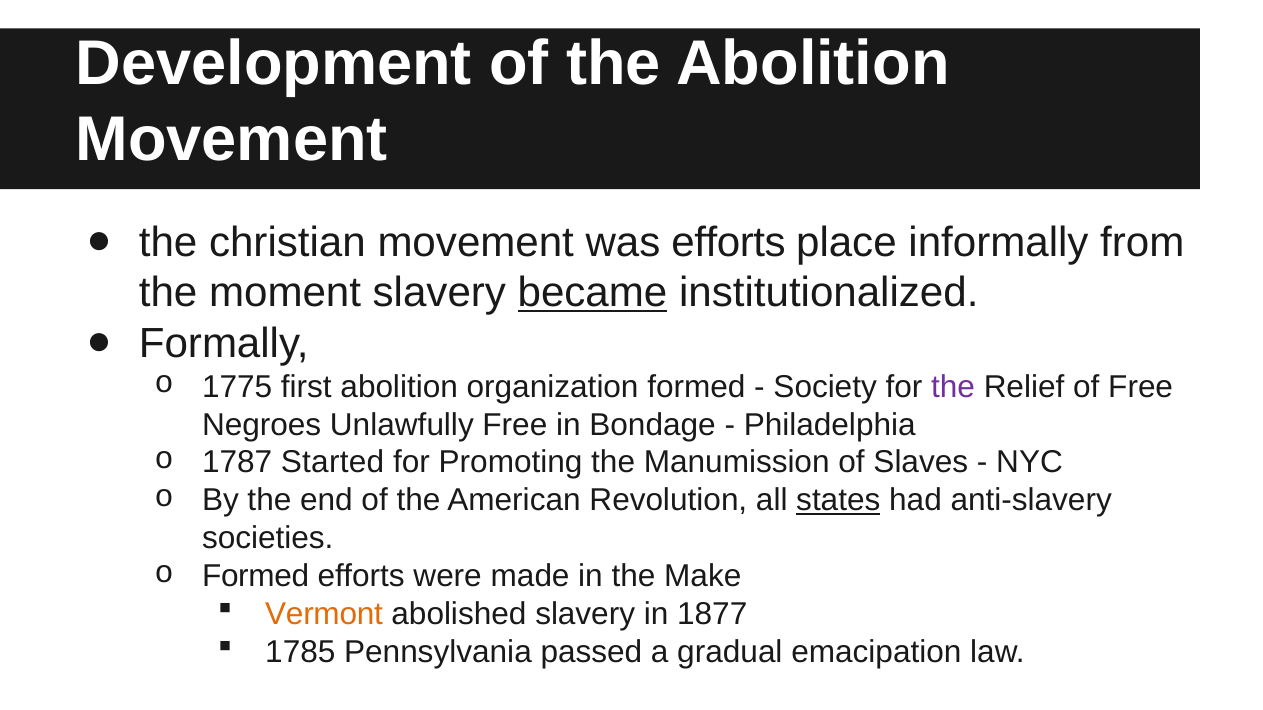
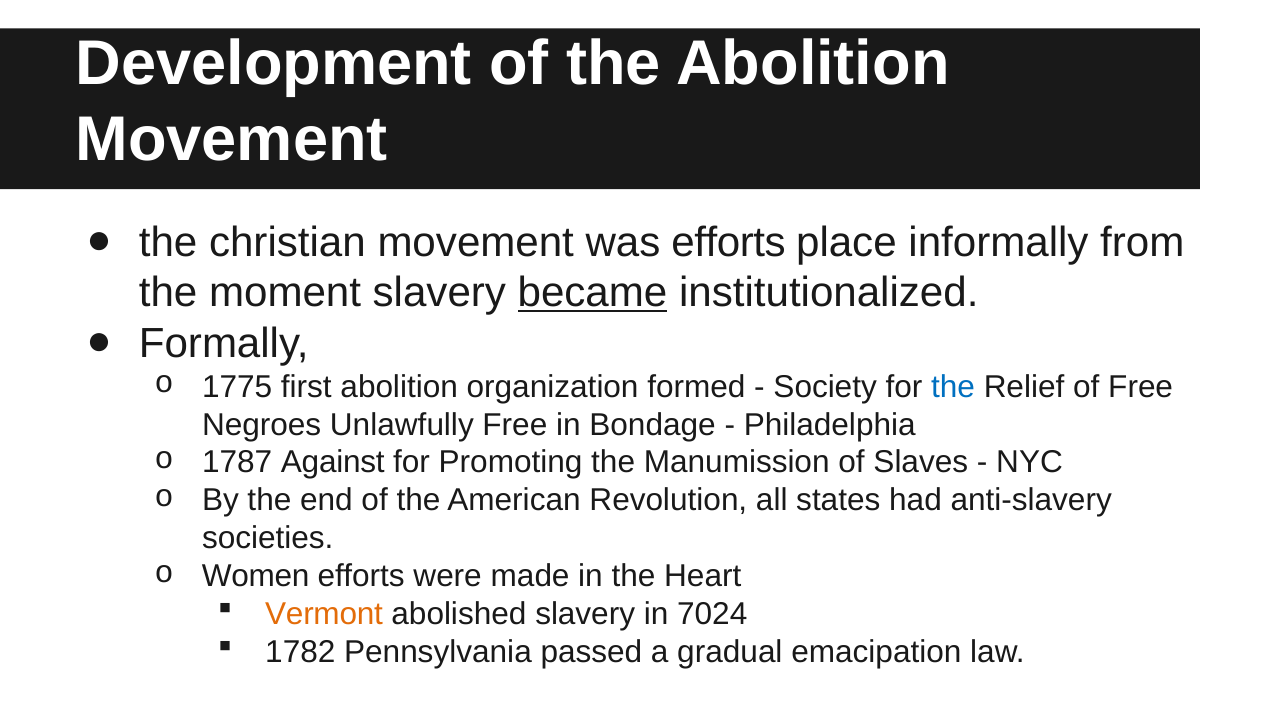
the at (953, 387) colour: purple -> blue
Started: Started -> Against
states underline: present -> none
Formed at (256, 577): Formed -> Women
Make: Make -> Heart
1877: 1877 -> 7024
1785: 1785 -> 1782
